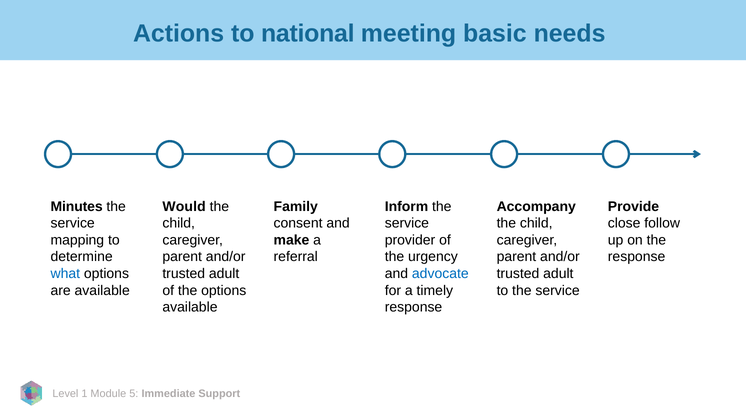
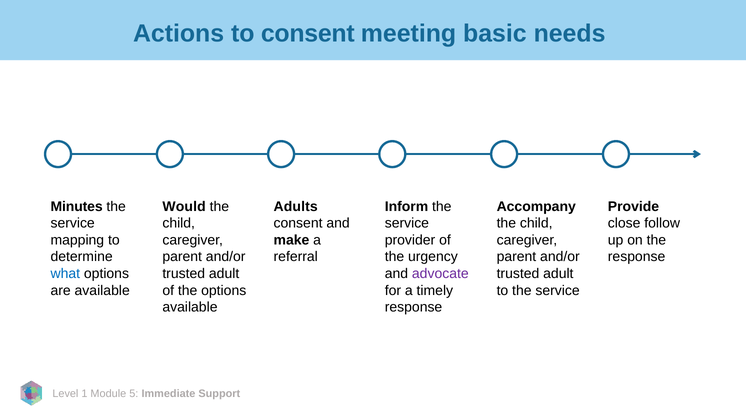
to national: national -> consent
Family: Family -> Adults
advocate colour: blue -> purple
